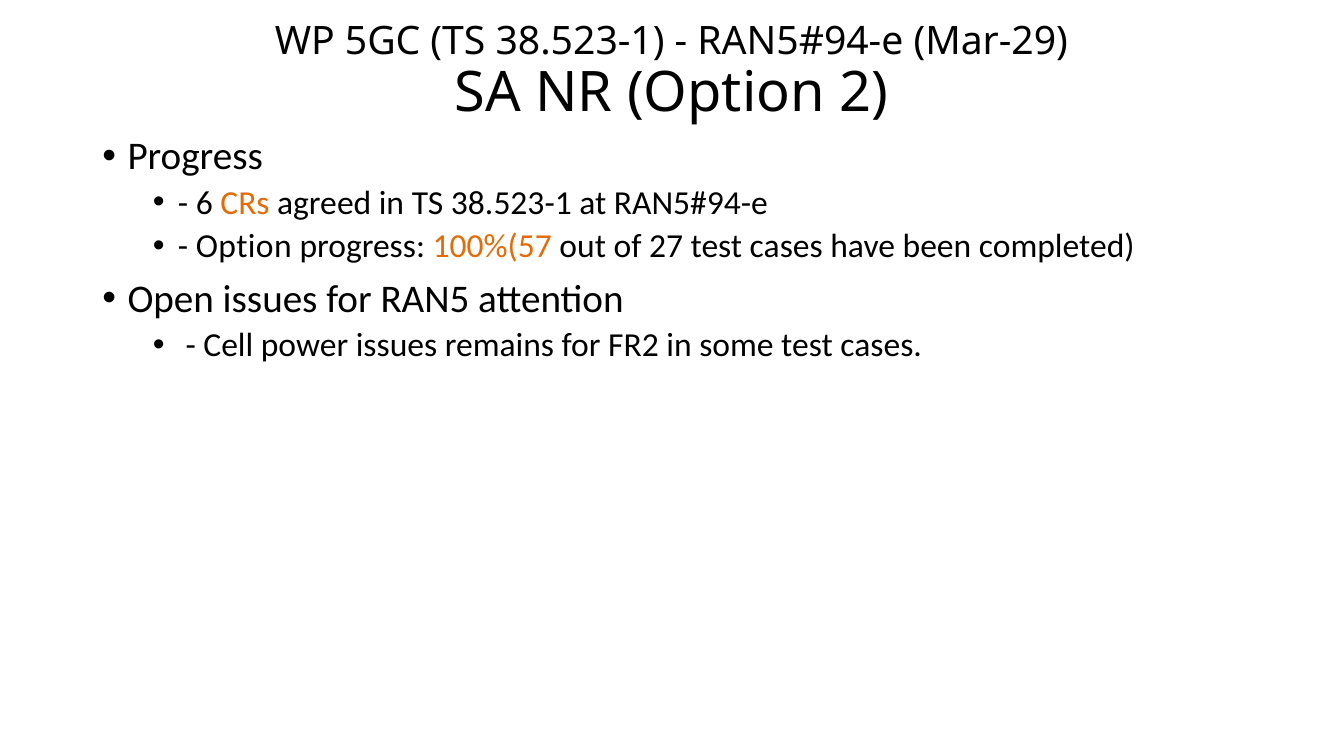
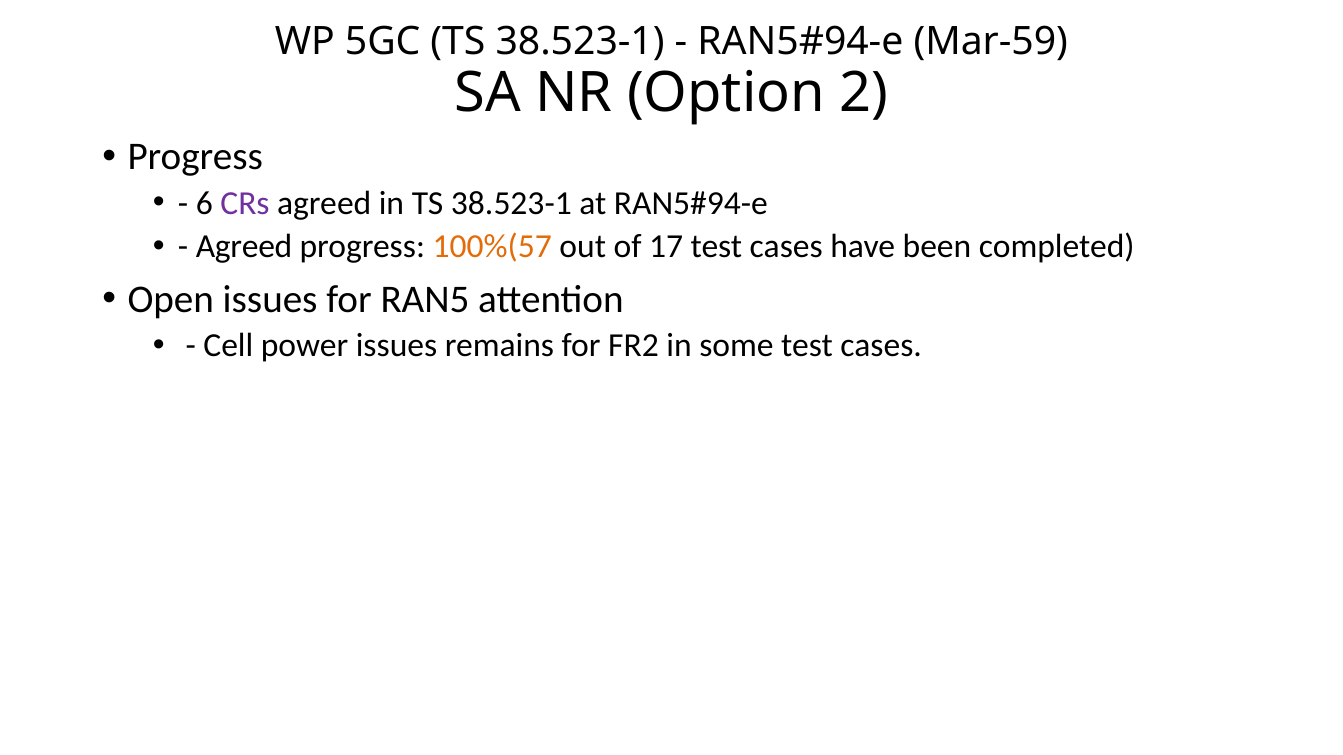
Mar-29: Mar-29 -> Mar-59
CRs colour: orange -> purple
Option at (244, 247): Option -> Agreed
27: 27 -> 17
